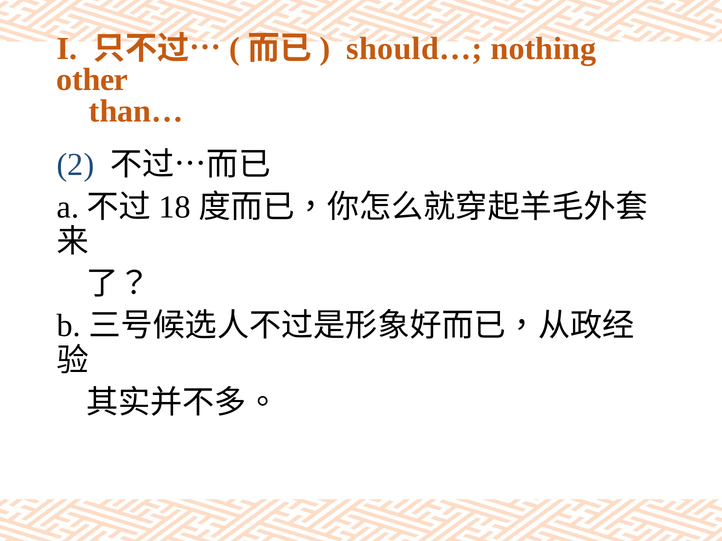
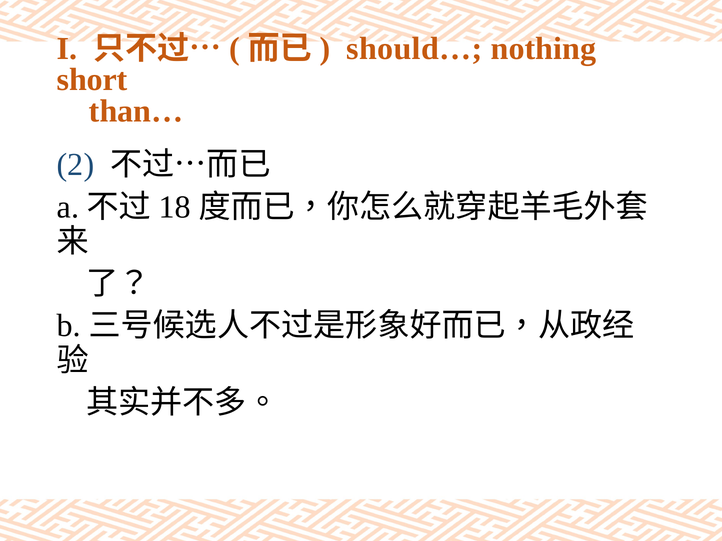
other: other -> short
